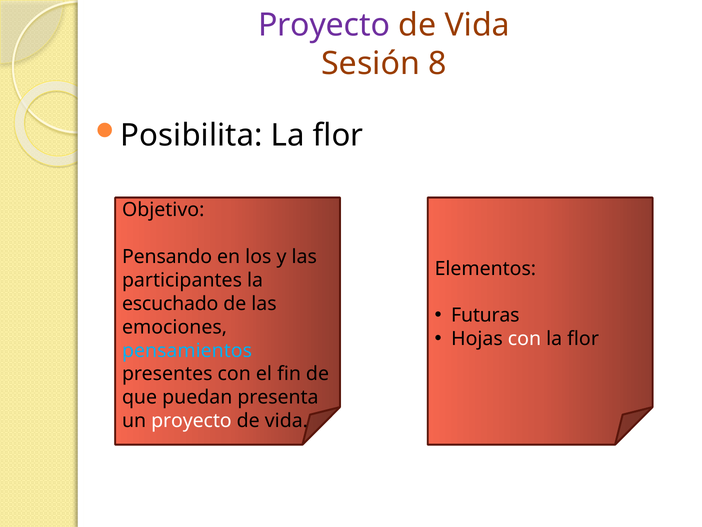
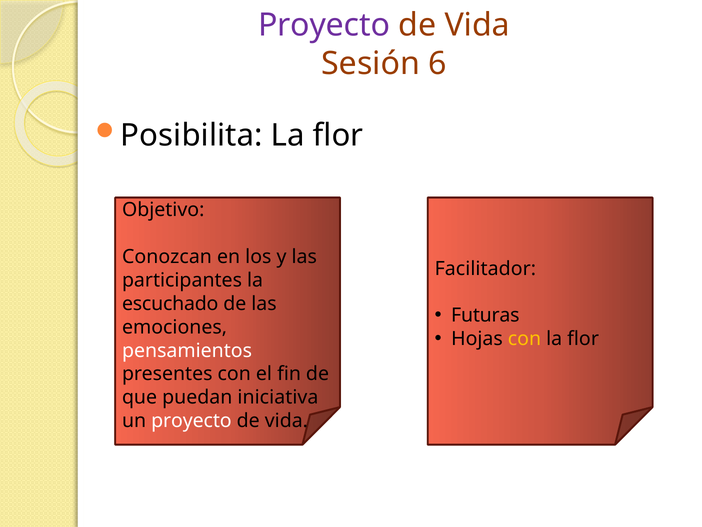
8: 8 -> 6
Pensando: Pensando -> Conozcan
Elementos: Elementos -> Facilitador
con at (524, 339) colour: white -> yellow
pensamientos colour: light blue -> white
presenta: presenta -> iniciativa
